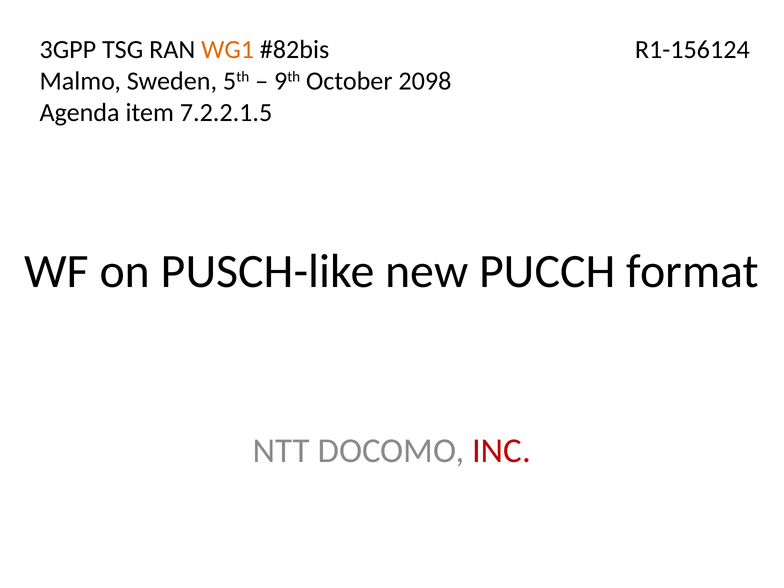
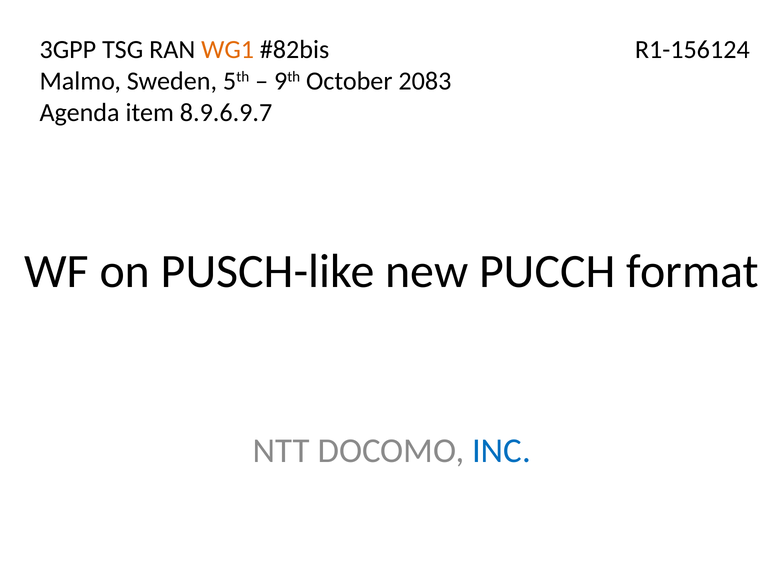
2098: 2098 -> 2083
7.2.2.1.5: 7.2.2.1.5 -> 8.9.6.9.7
INC colour: red -> blue
